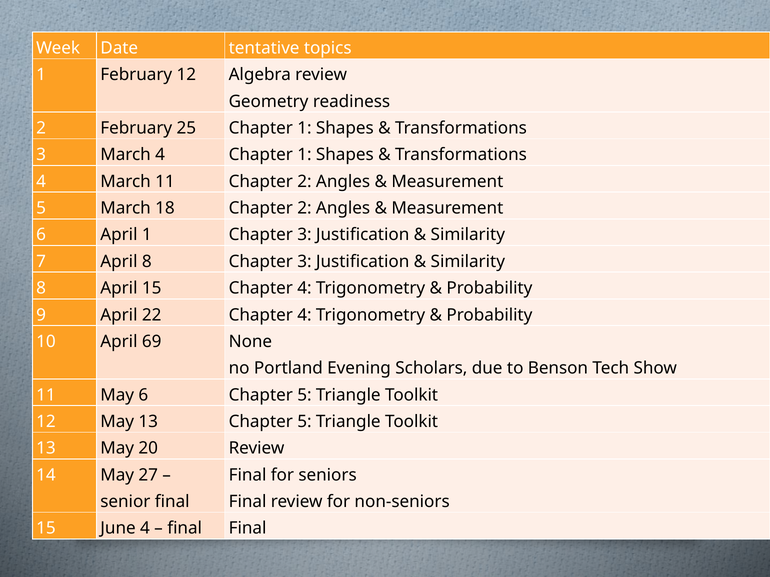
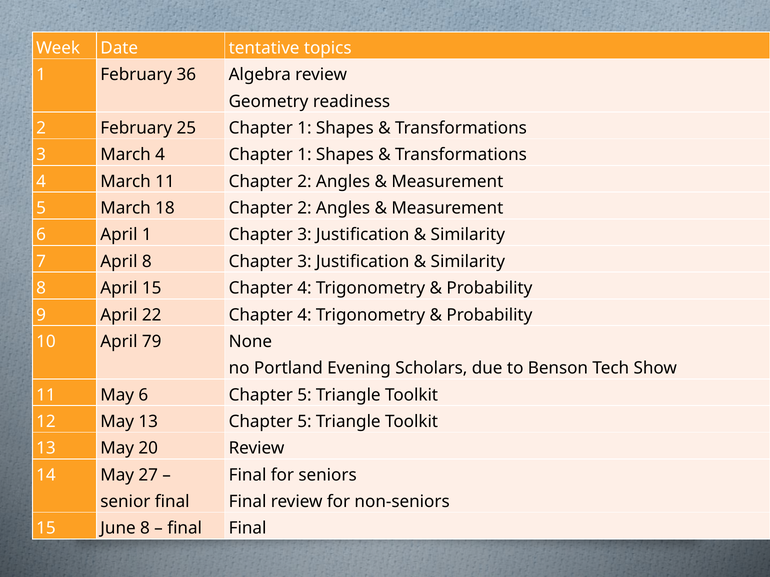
February 12: 12 -> 36
69: 69 -> 79
June 4: 4 -> 8
